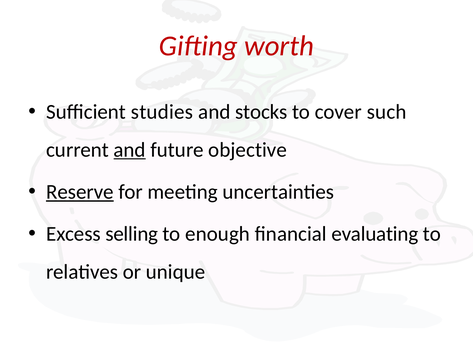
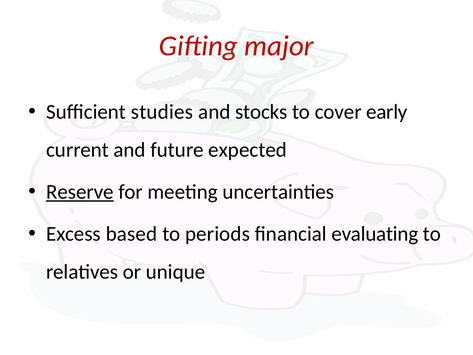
worth: worth -> major
such: such -> early
and at (130, 150) underline: present -> none
objective: objective -> expected
selling: selling -> based
enough: enough -> periods
